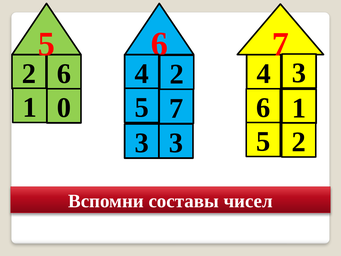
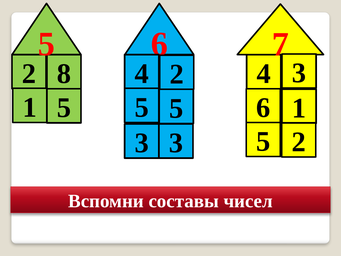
2 6: 6 -> 8
0 at (64, 108): 0 -> 5
5 7: 7 -> 5
